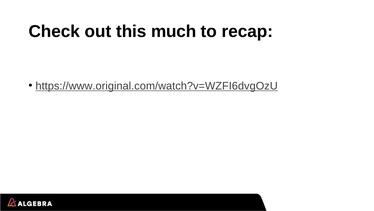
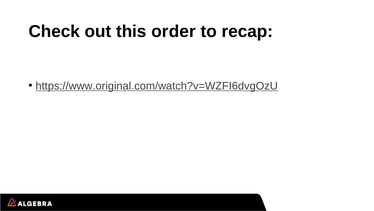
much: much -> order
